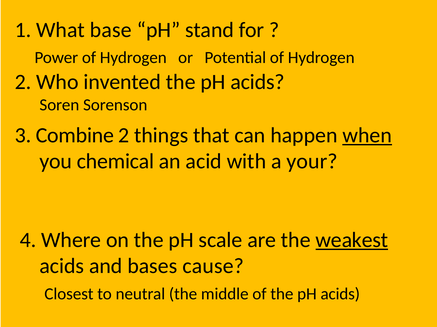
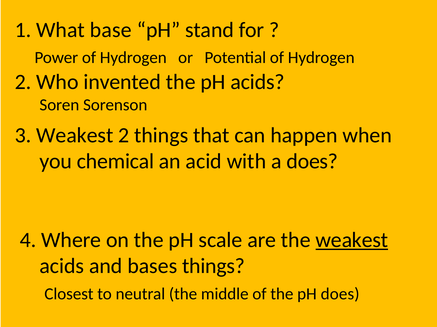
3 Combine: Combine -> Weakest
when underline: present -> none
a your: your -> does
bases cause: cause -> things
of the pH acids: acids -> does
